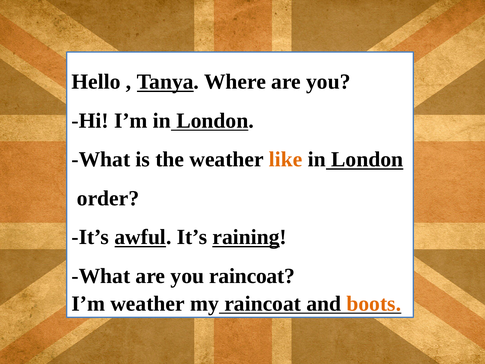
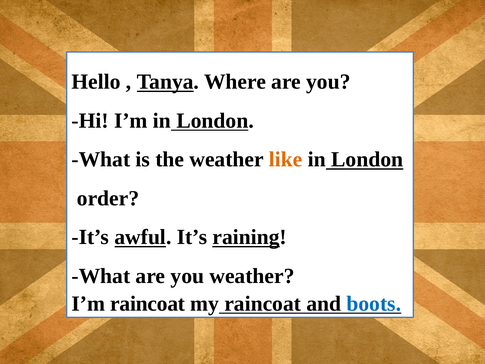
you raincoat: raincoat -> weather
I’m weather: weather -> raincoat
boots colour: orange -> blue
